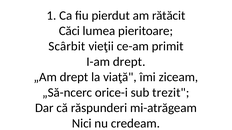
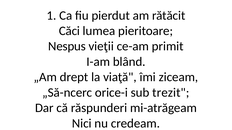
Scârbit: Scârbit -> Nespus
I-am drept: drept -> blând
